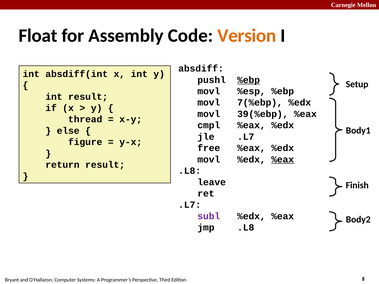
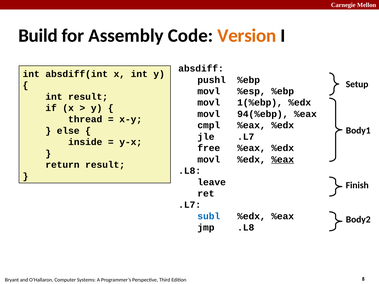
Float: Float -> Build
%ebp at (249, 80) underline: present -> none
7(%ebp: 7(%ebp -> 1(%ebp
39(%ebp: 39(%ebp -> 94(%ebp
figure: figure -> inside
subl colour: purple -> blue
